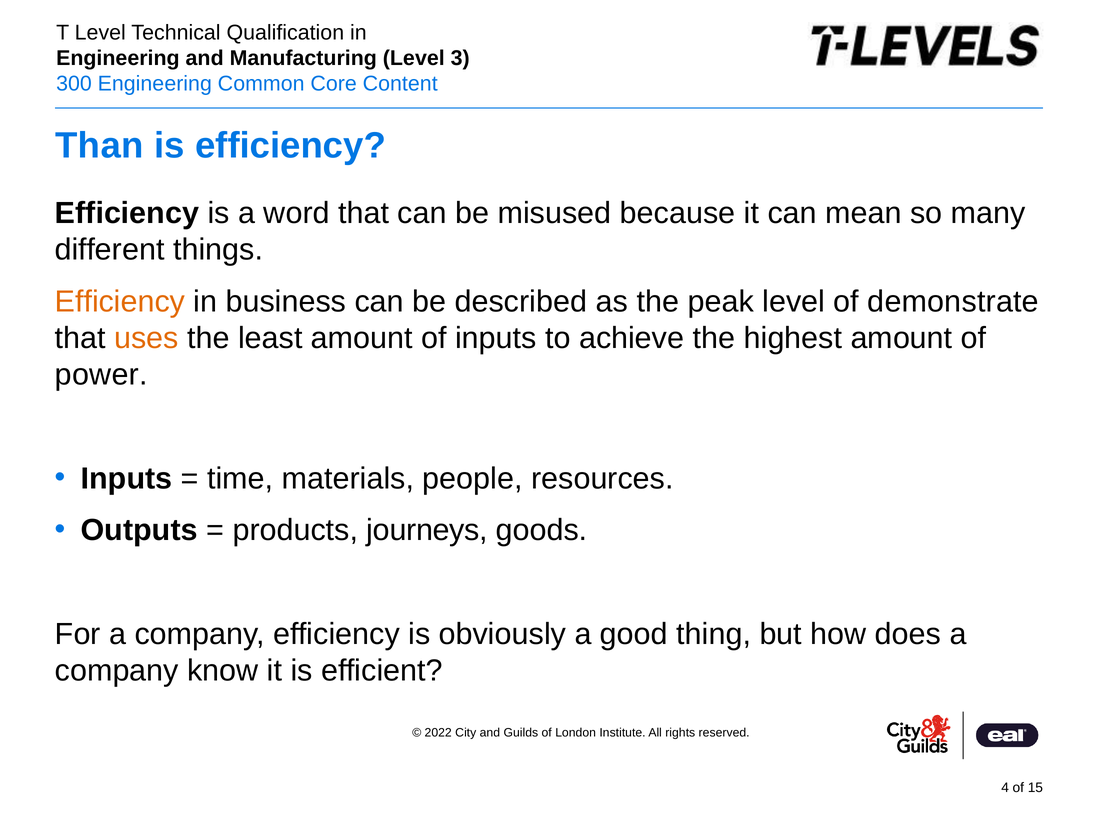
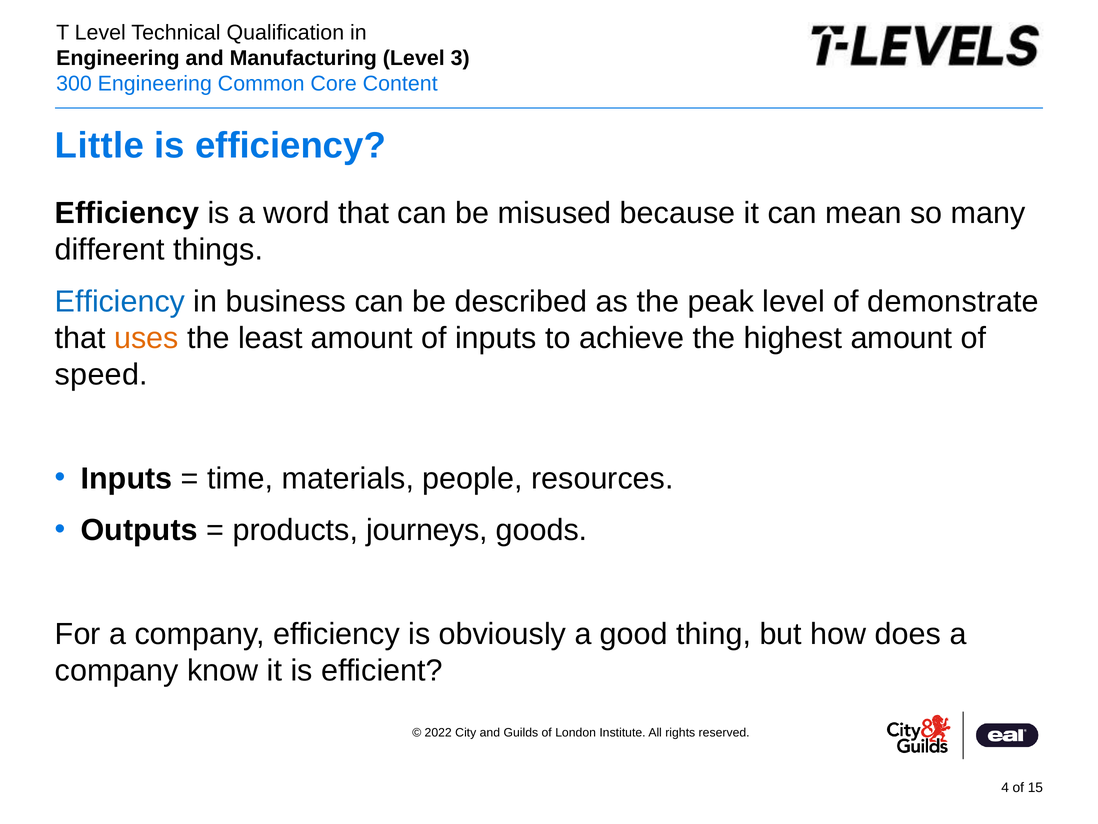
Than: Than -> Little
Efficiency at (120, 301) colour: orange -> blue
power: power -> speed
